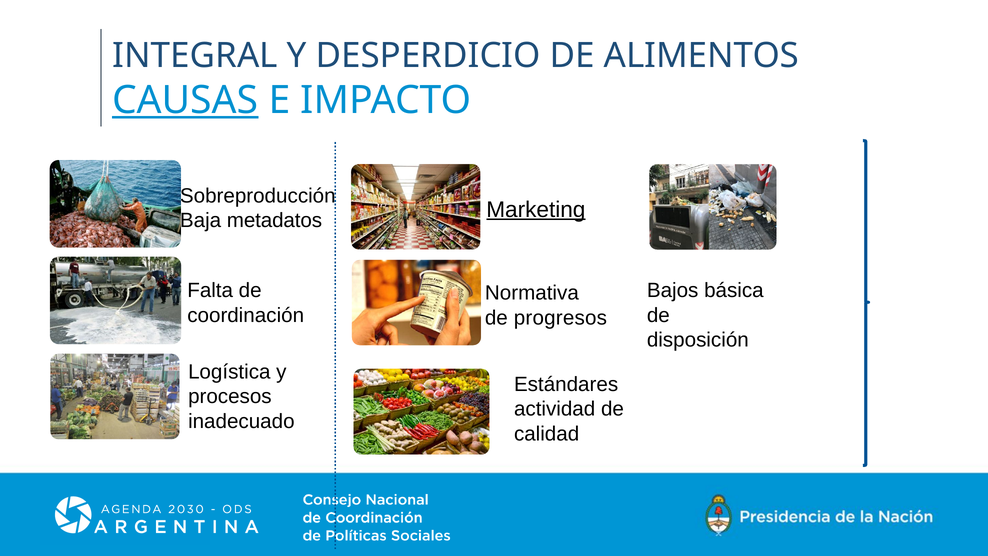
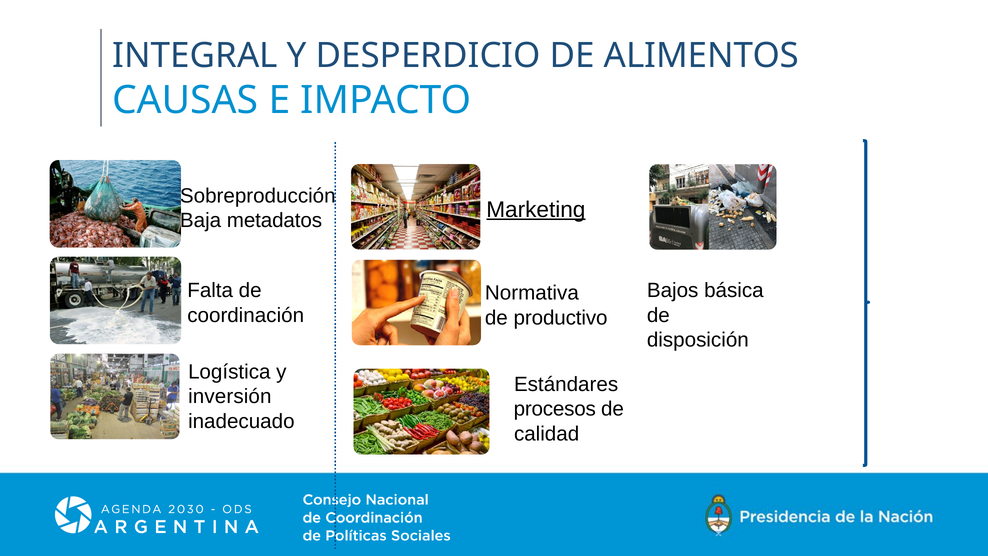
CAUSAS underline: present -> none
progresos: progresos -> productivo
procesos: procesos -> inversión
actividad: actividad -> procesos
